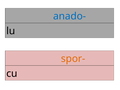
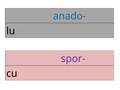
spor- colour: orange -> purple
